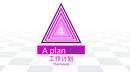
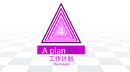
For colour: green -> purple
